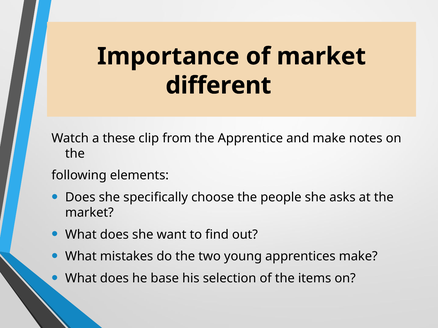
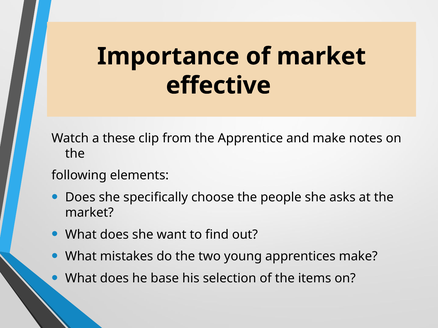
different: different -> effective
